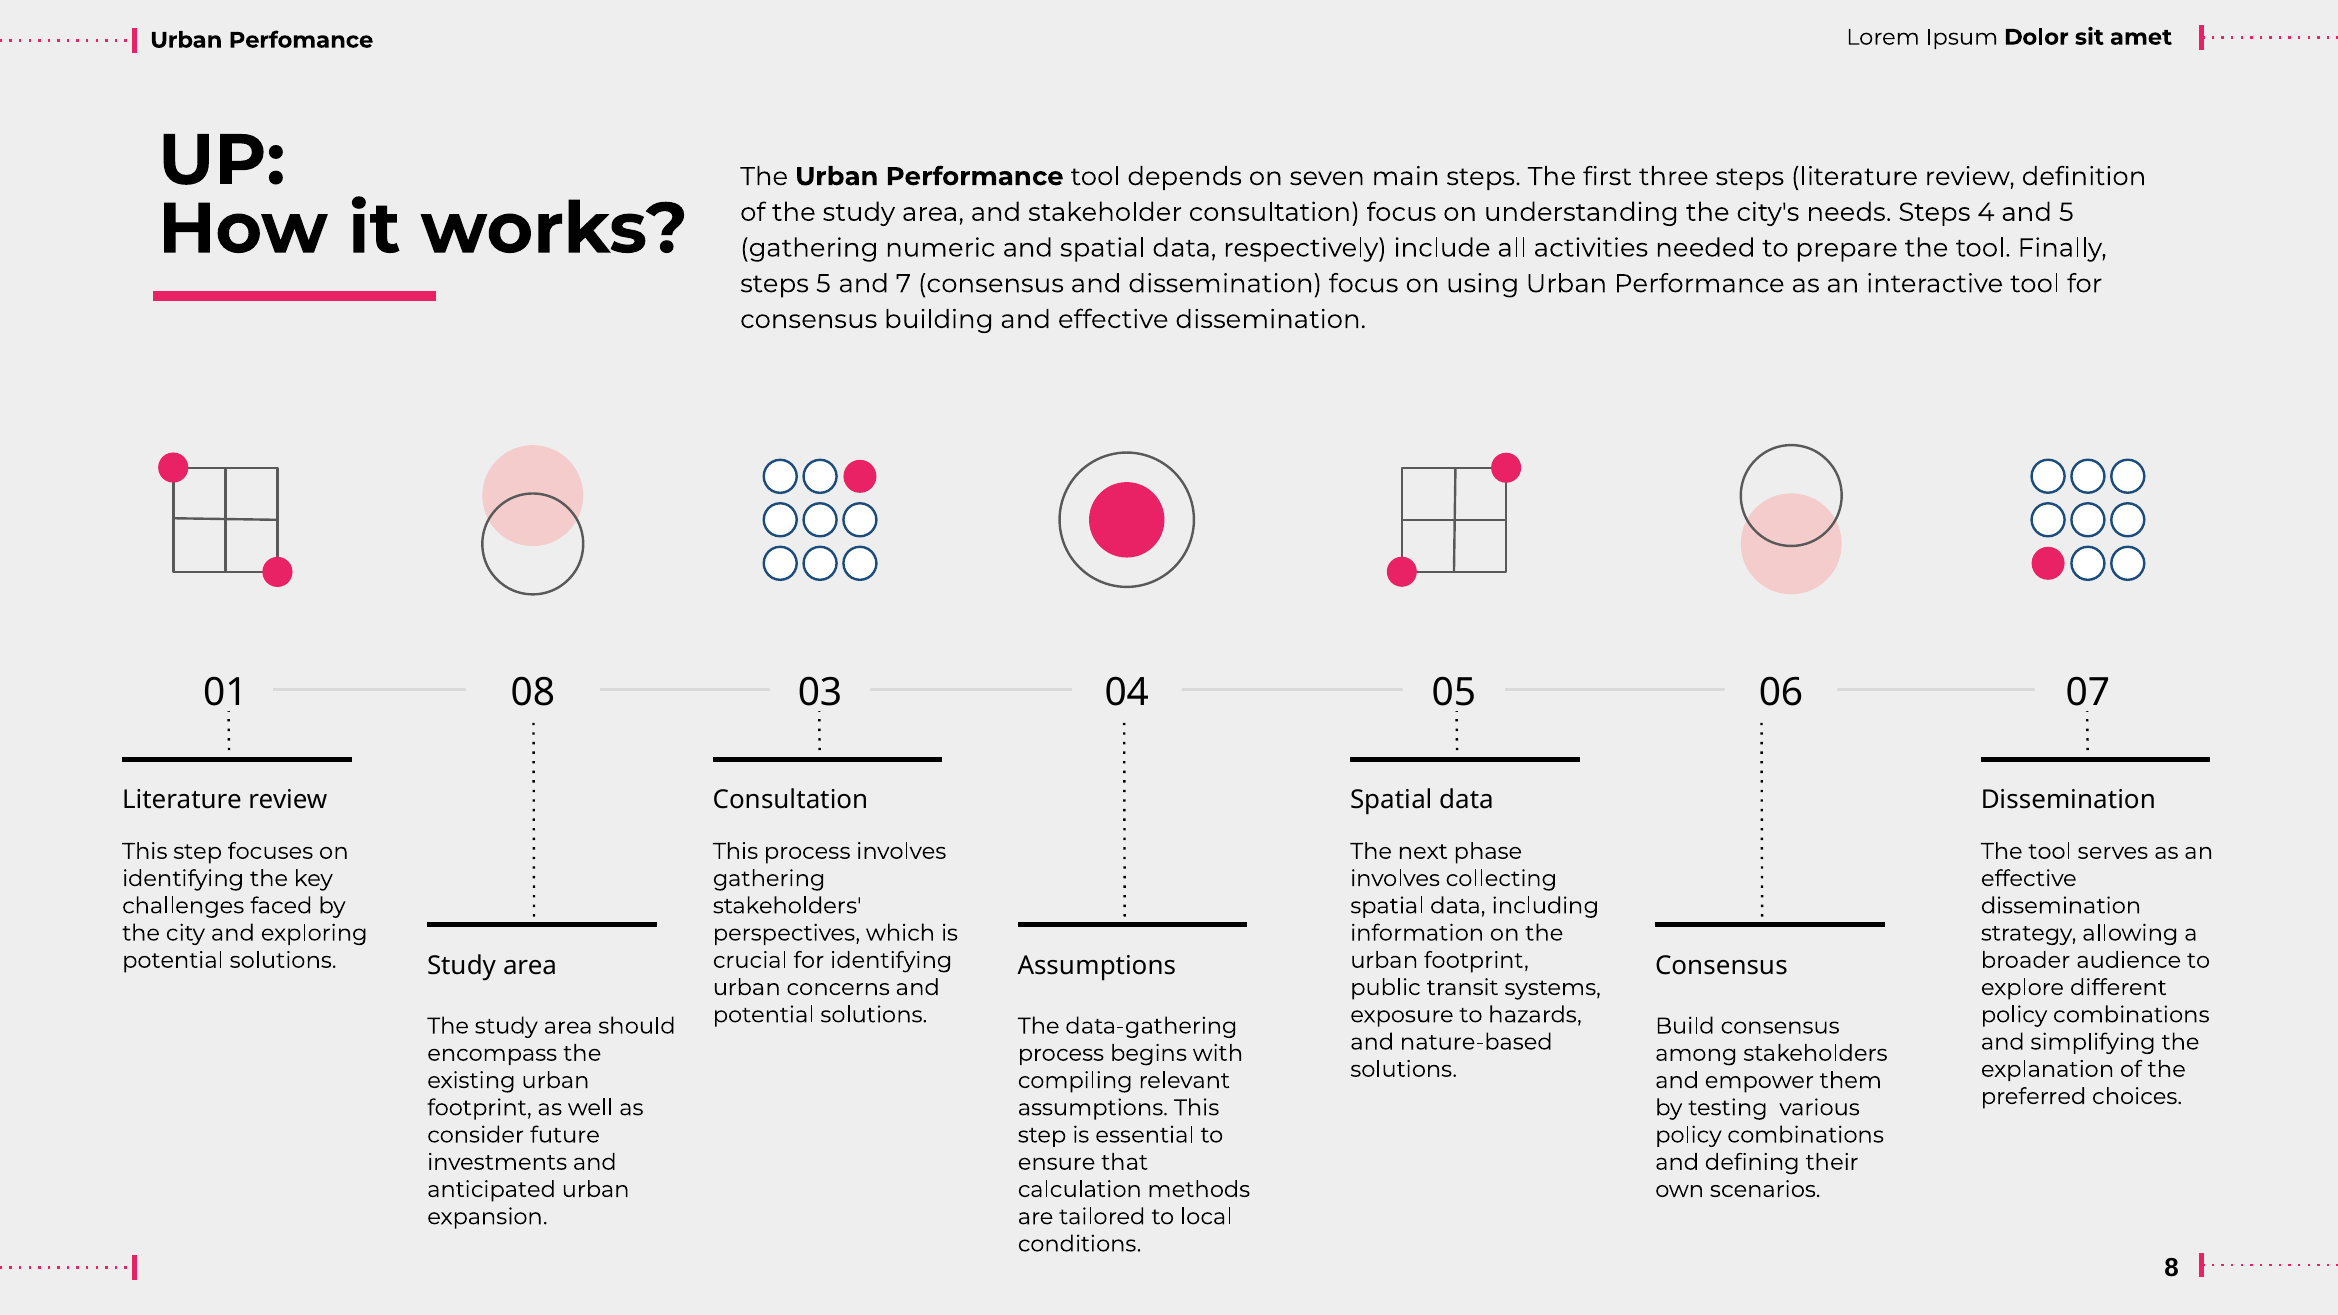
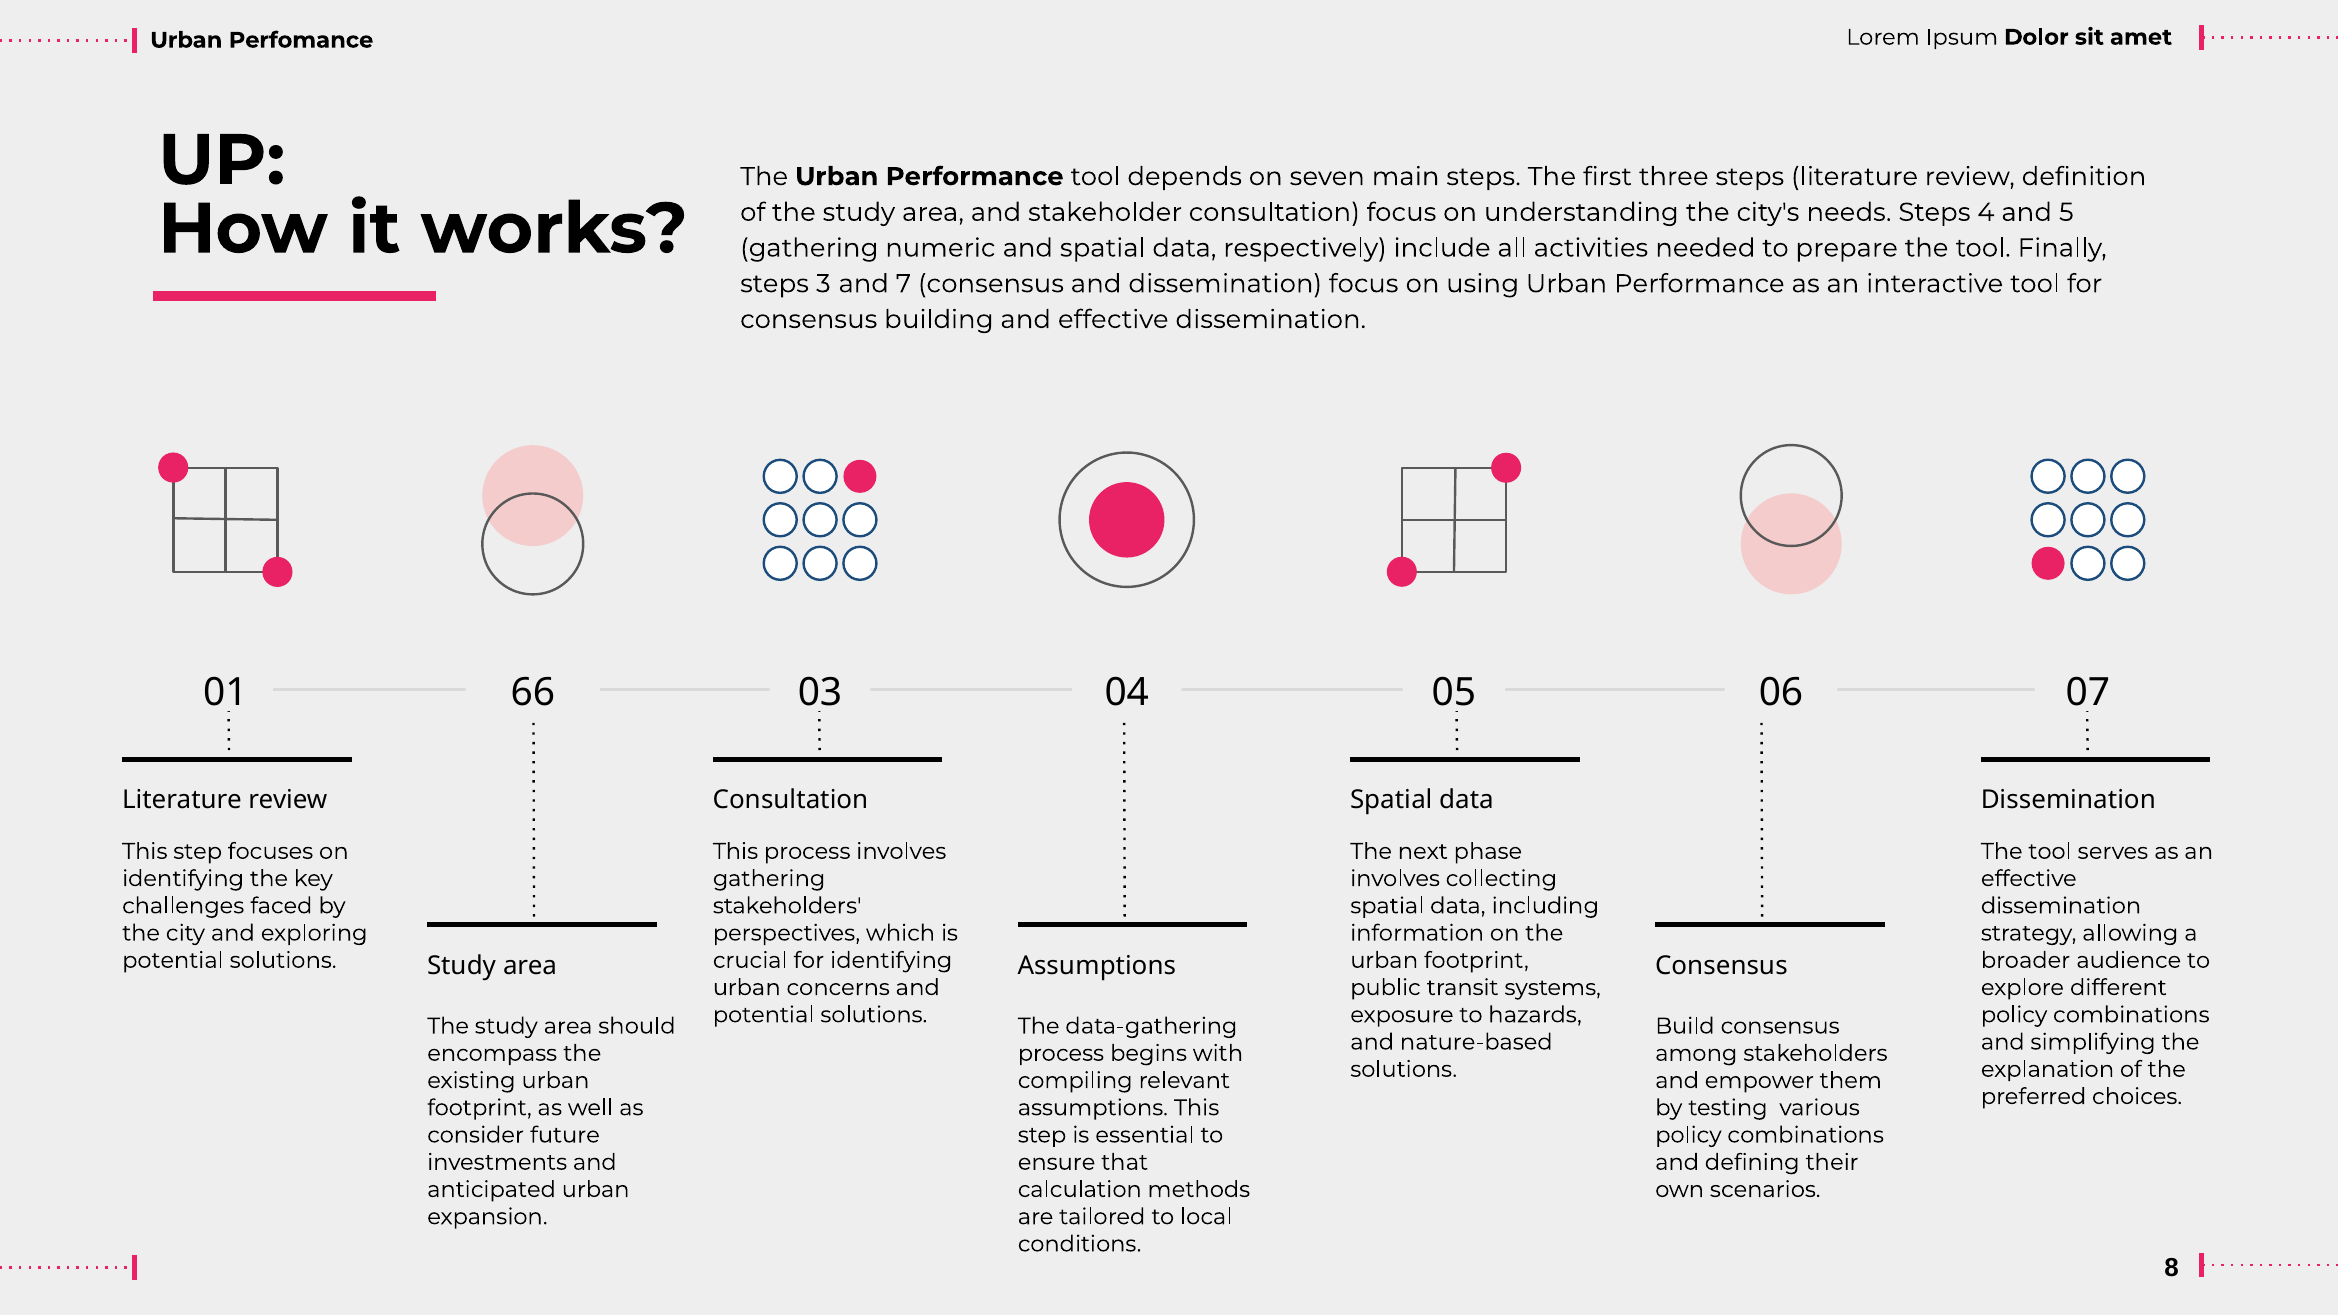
steps 5: 5 -> 3
08: 08 -> 66
